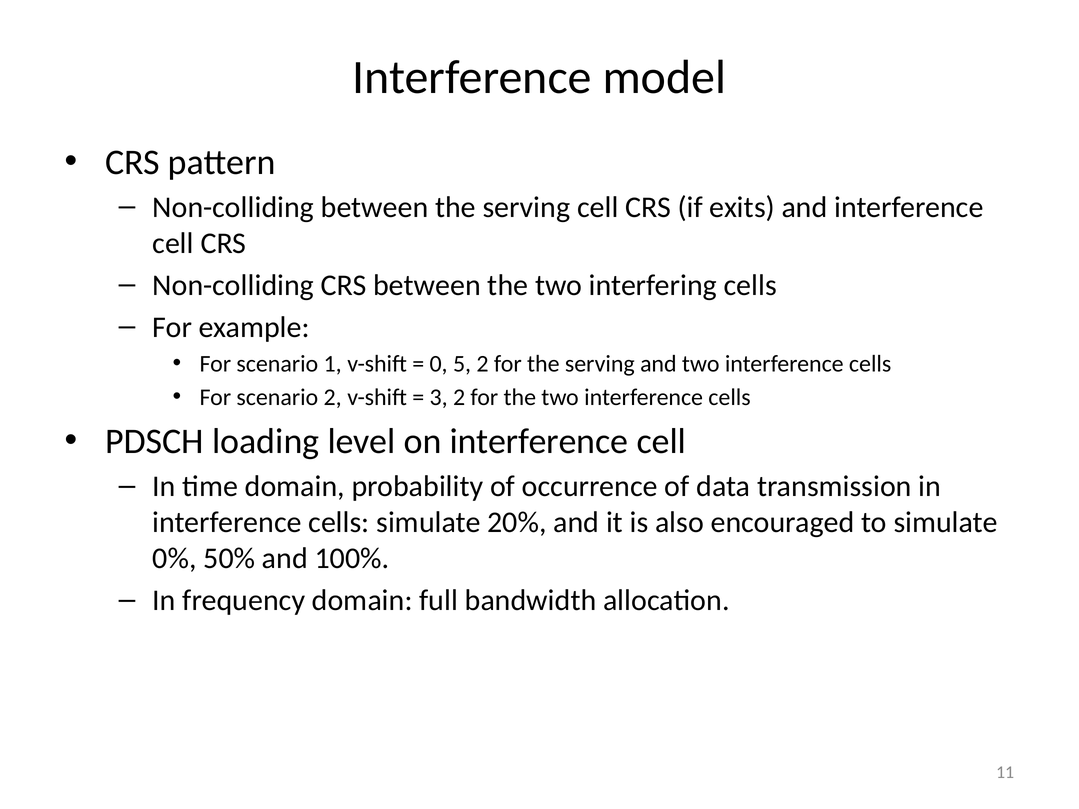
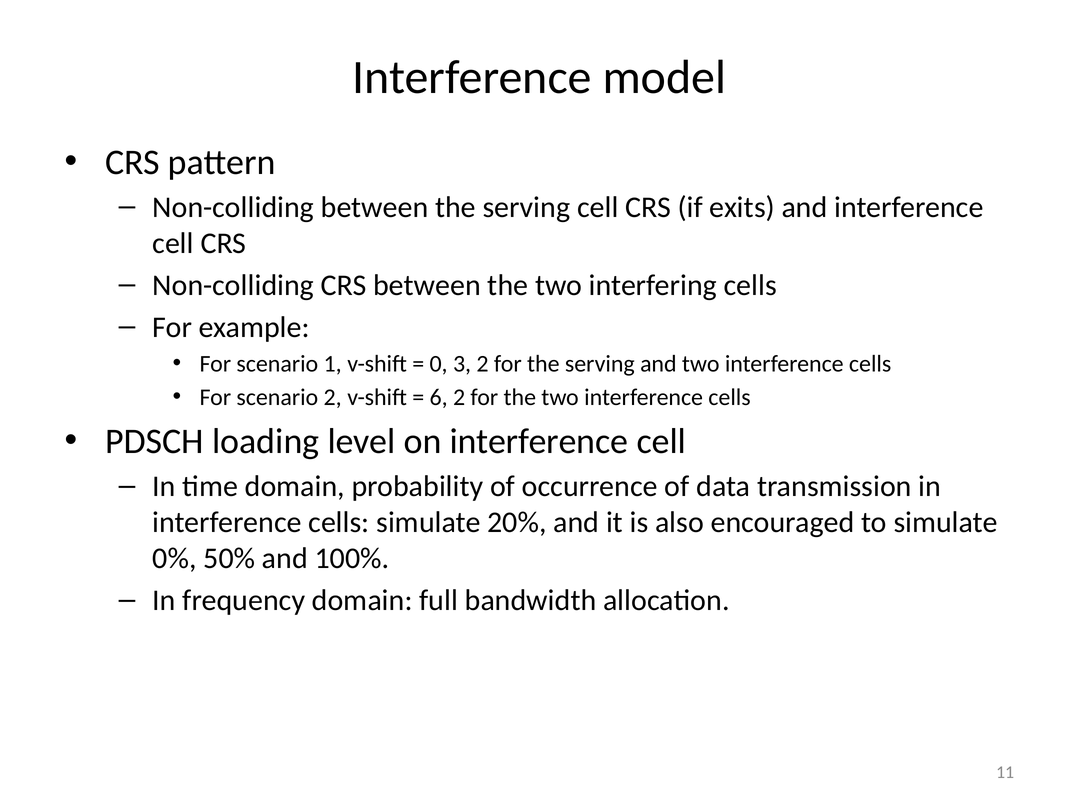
5: 5 -> 3
3: 3 -> 6
